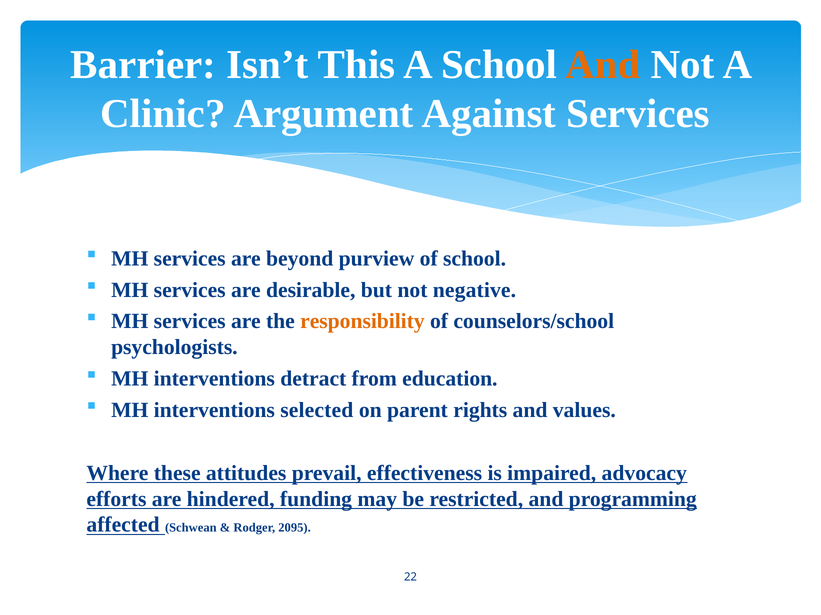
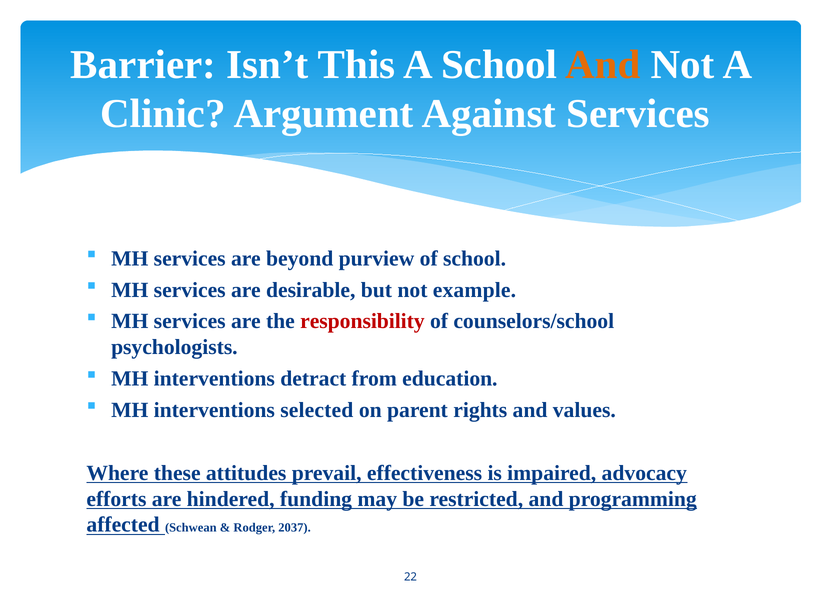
negative: negative -> example
responsibility colour: orange -> red
2095: 2095 -> 2037
